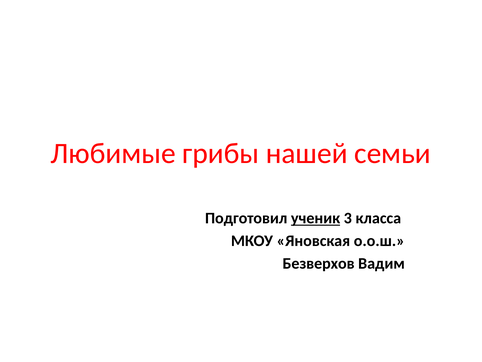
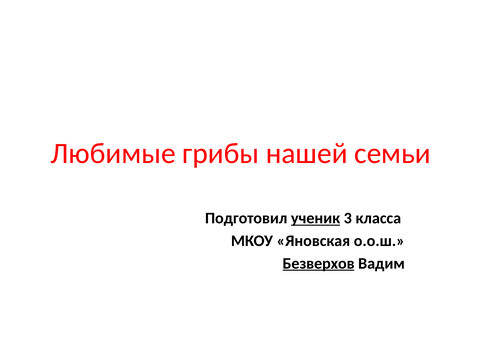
Безверхов underline: none -> present
